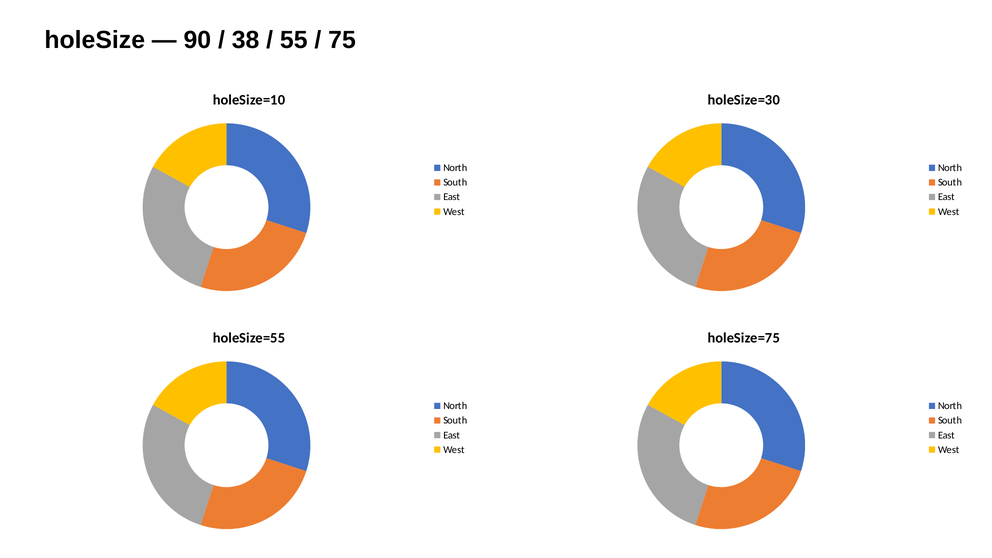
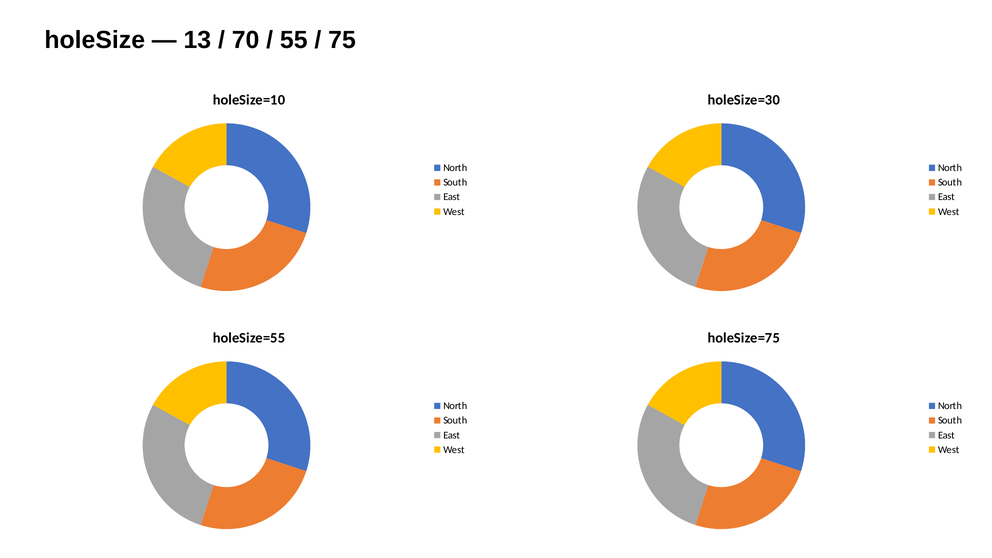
90: 90 -> 13
38: 38 -> 70
